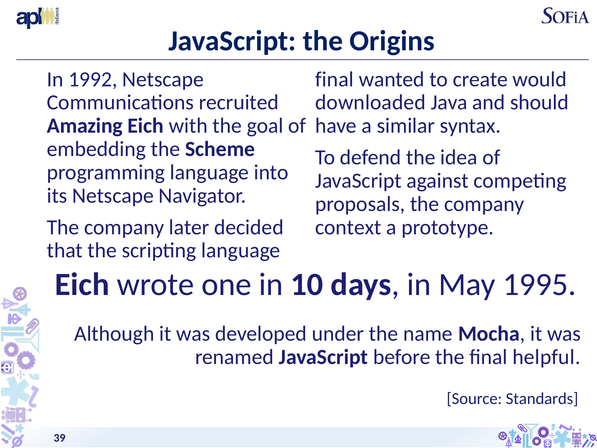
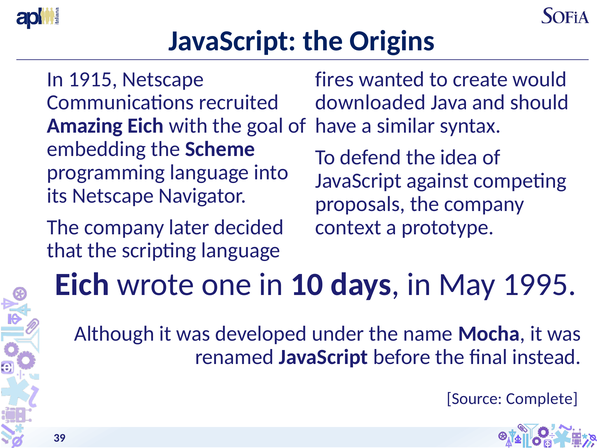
1992: 1992 -> 1915
final at (335, 79): final -> fires
helpful: helpful -> instead
Standards: Standards -> Complete
